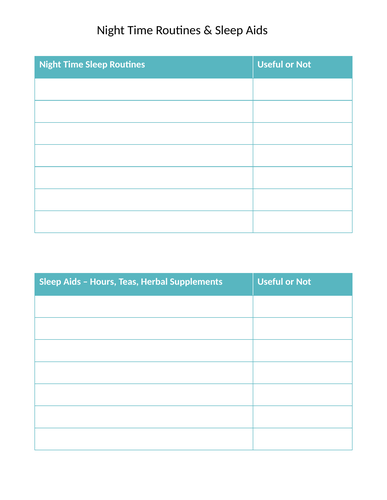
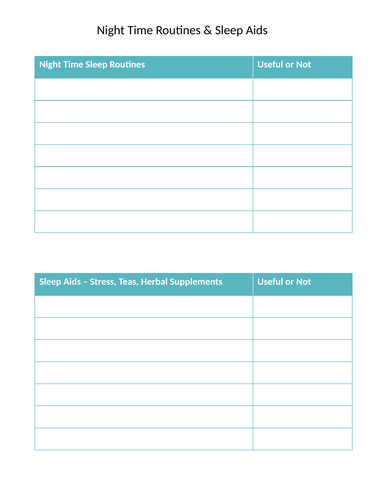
Hours: Hours -> Stress
